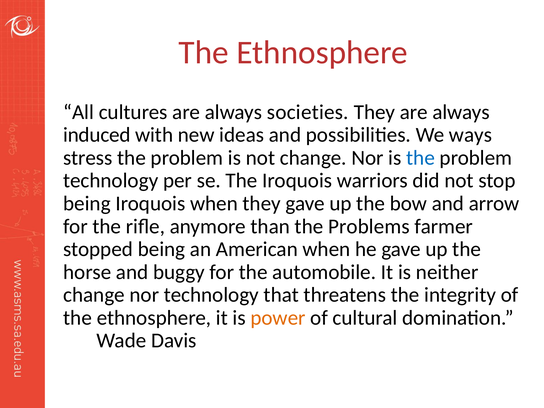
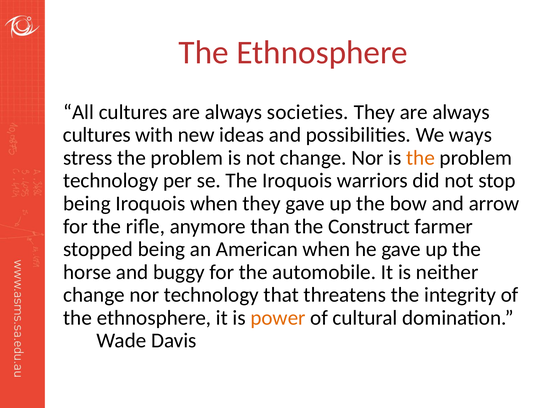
induced at (97, 135): induced -> cultures
the at (421, 158) colour: blue -> orange
Problems: Problems -> Construct
